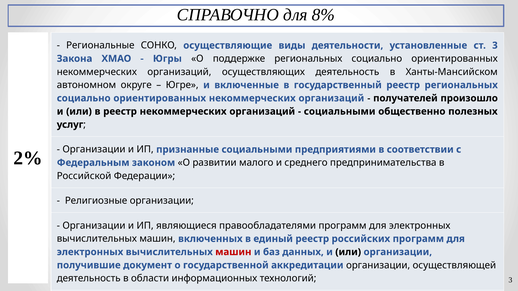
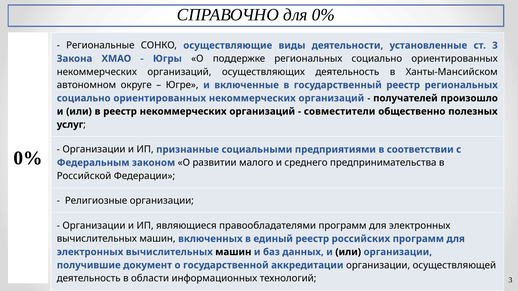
для 8%: 8% -> 0%
социальными at (340, 112): социальными -> совместители
2% at (28, 158): 2% -> 0%
машин at (233, 252) colour: red -> black
